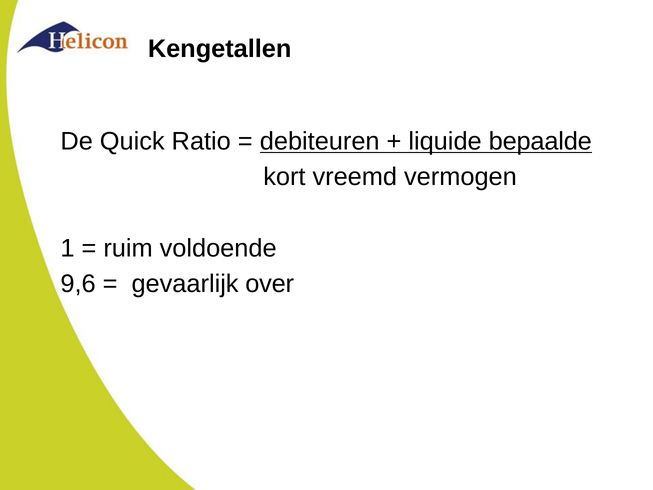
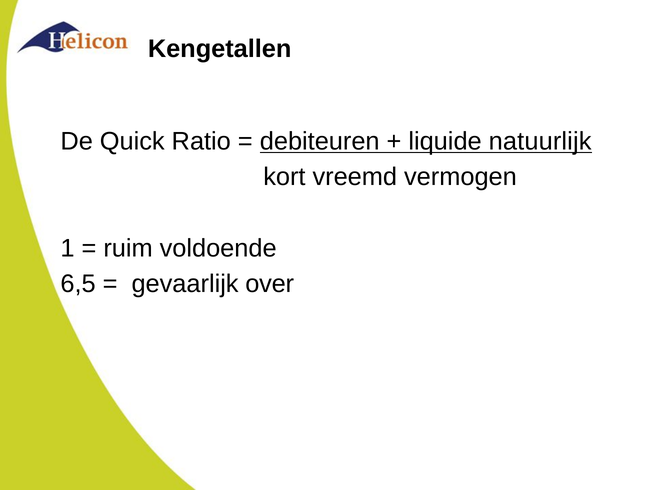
bepaalde: bepaalde -> natuurlijk
9,6: 9,6 -> 6,5
